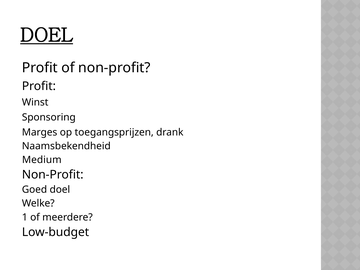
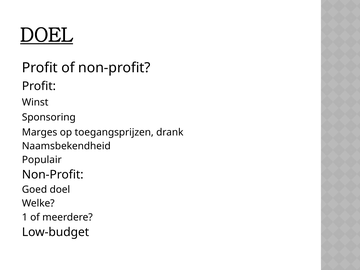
Medium: Medium -> Populair
